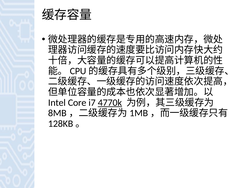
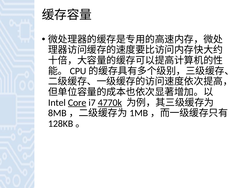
Core underline: none -> present
